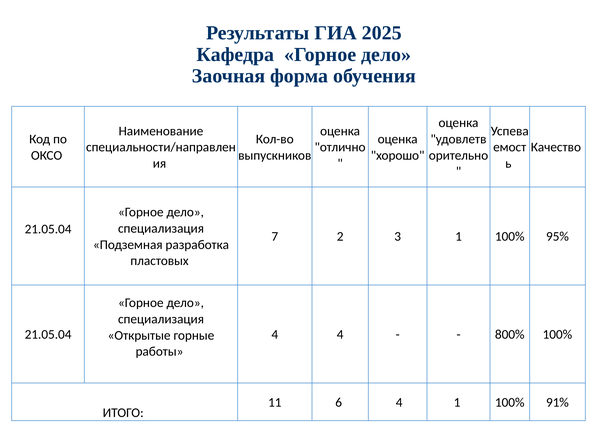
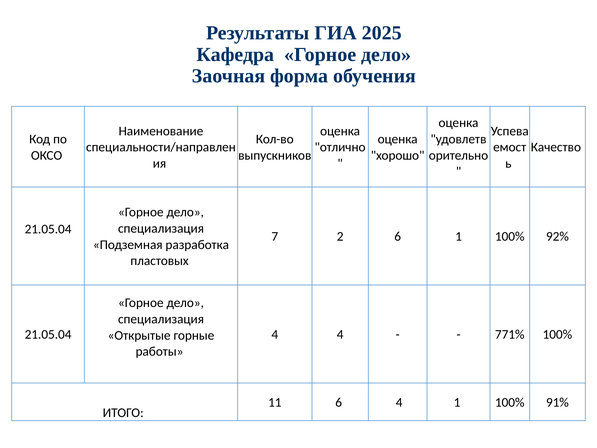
2 3: 3 -> 6
95%: 95% -> 92%
800%: 800% -> 771%
